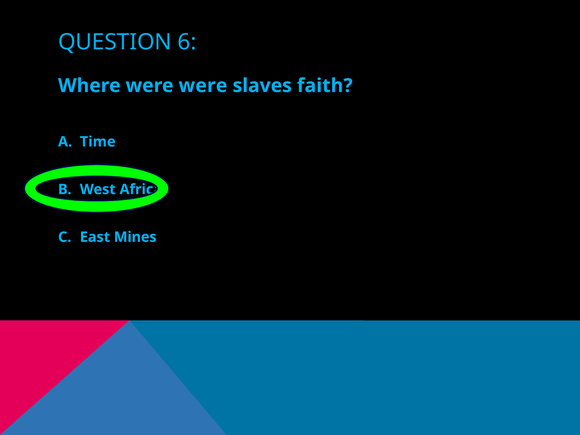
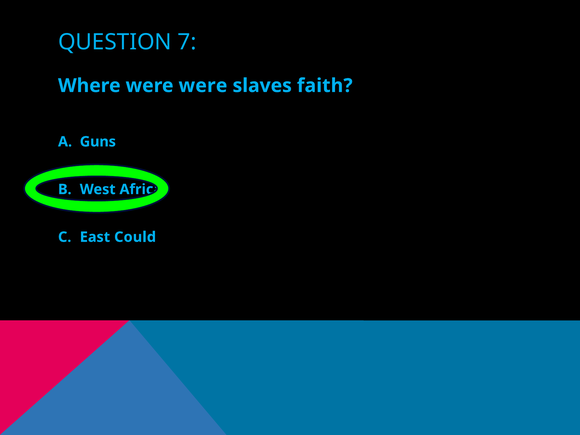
6: 6 -> 7
Time: Time -> Guns
Mines: Mines -> Could
